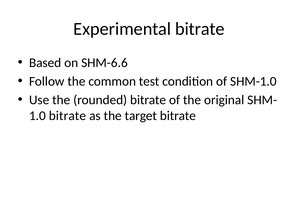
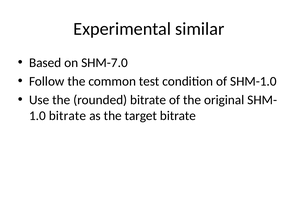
Experimental bitrate: bitrate -> similar
SHM-6.6: SHM-6.6 -> SHM-7.0
